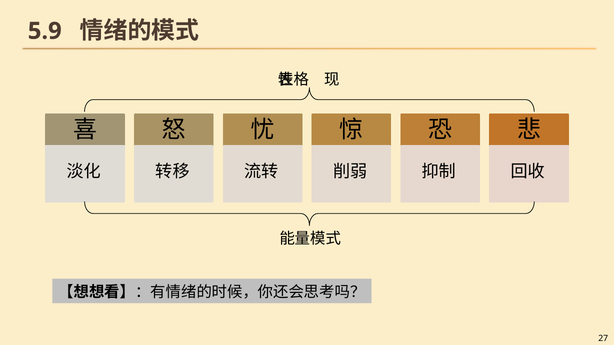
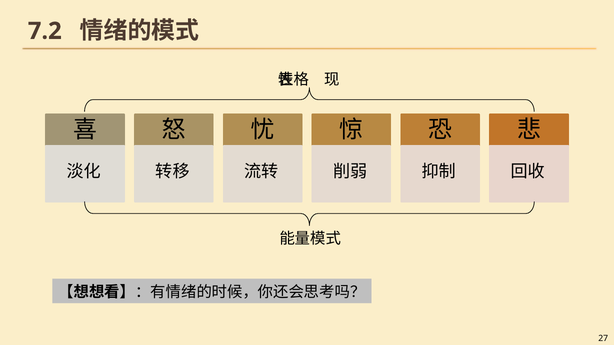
5.9: 5.9 -> 7.2
